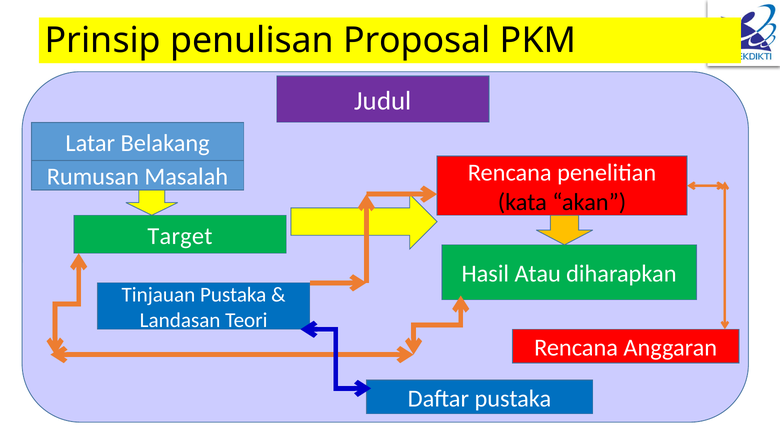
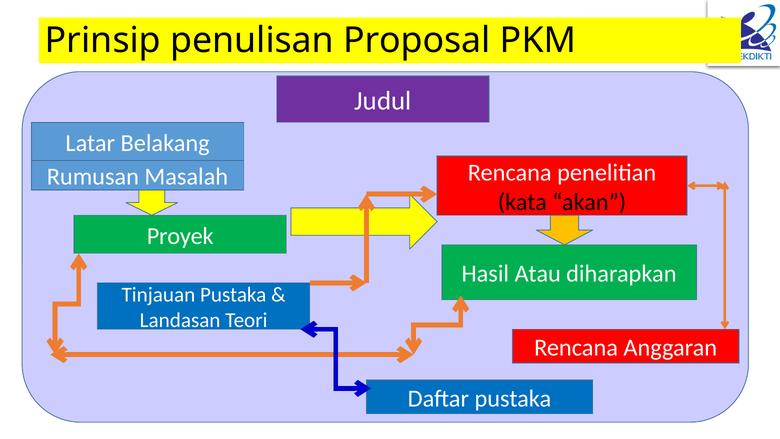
Target: Target -> Proyek
